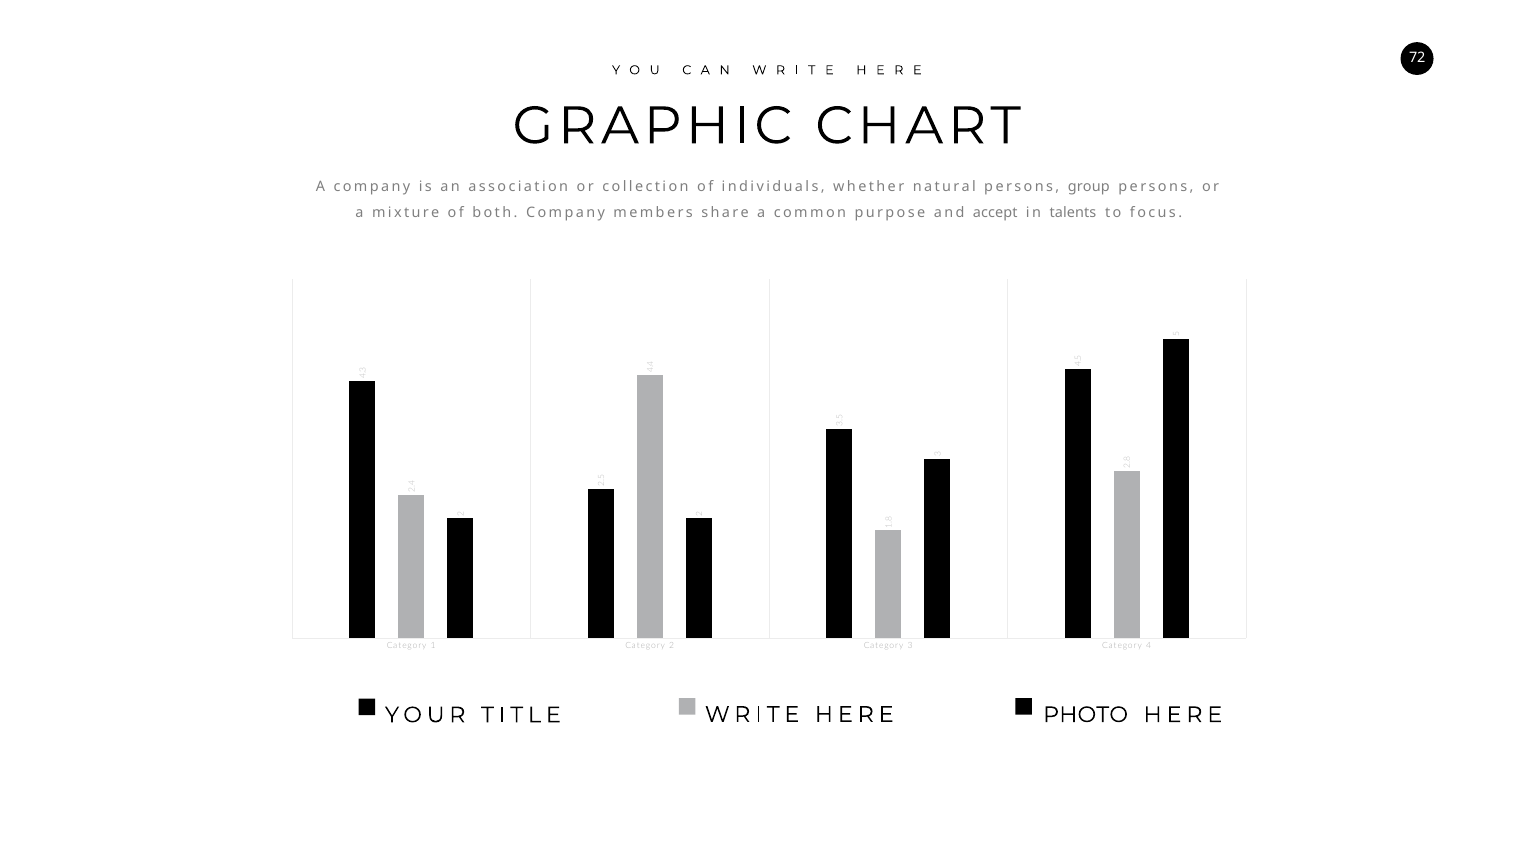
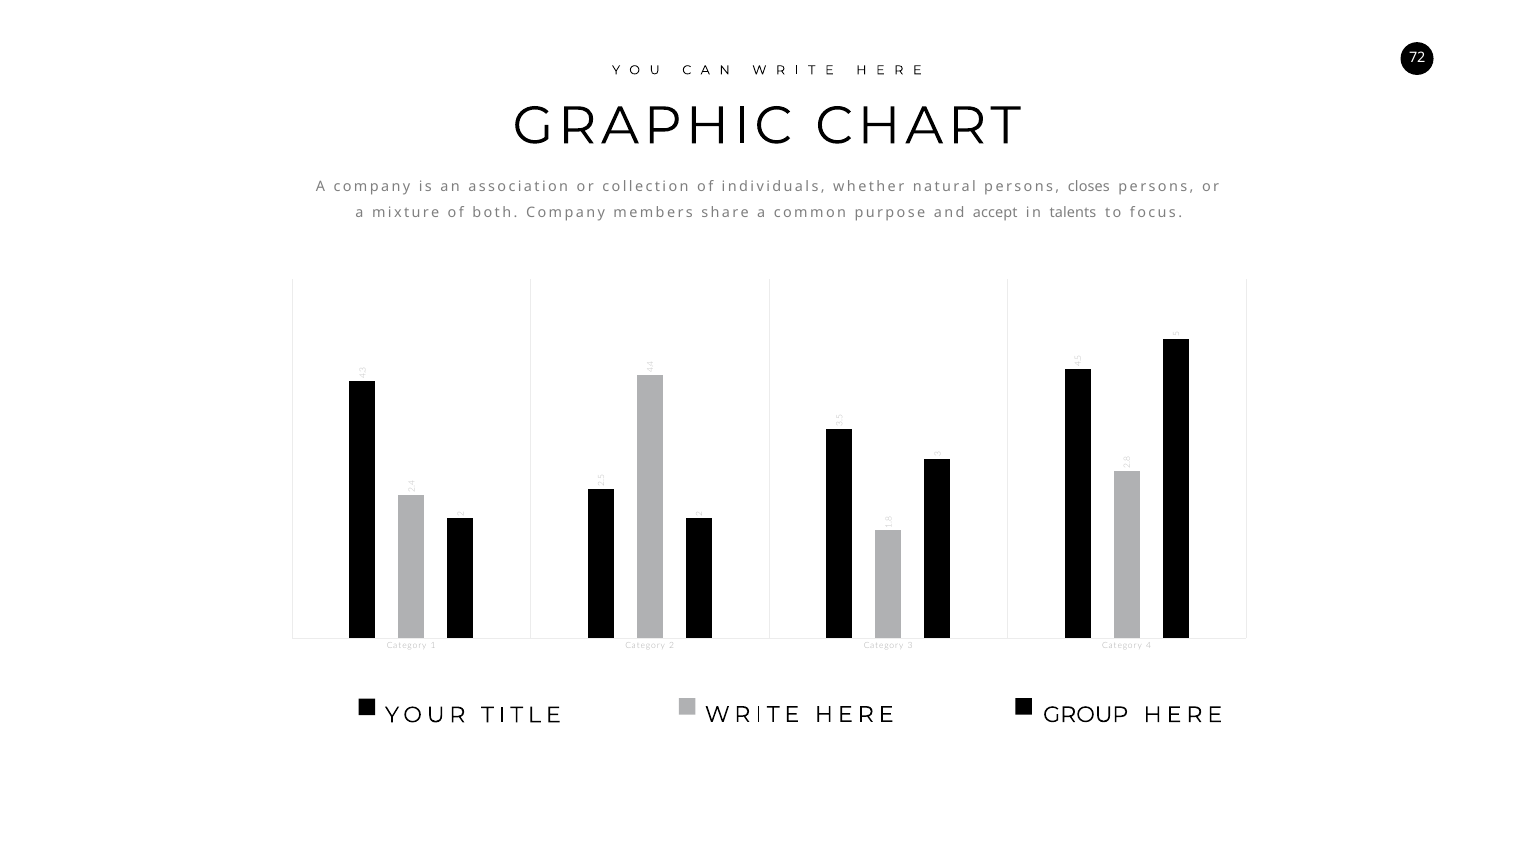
group: group -> closes
PHOTO: PHOTO -> GROUP
